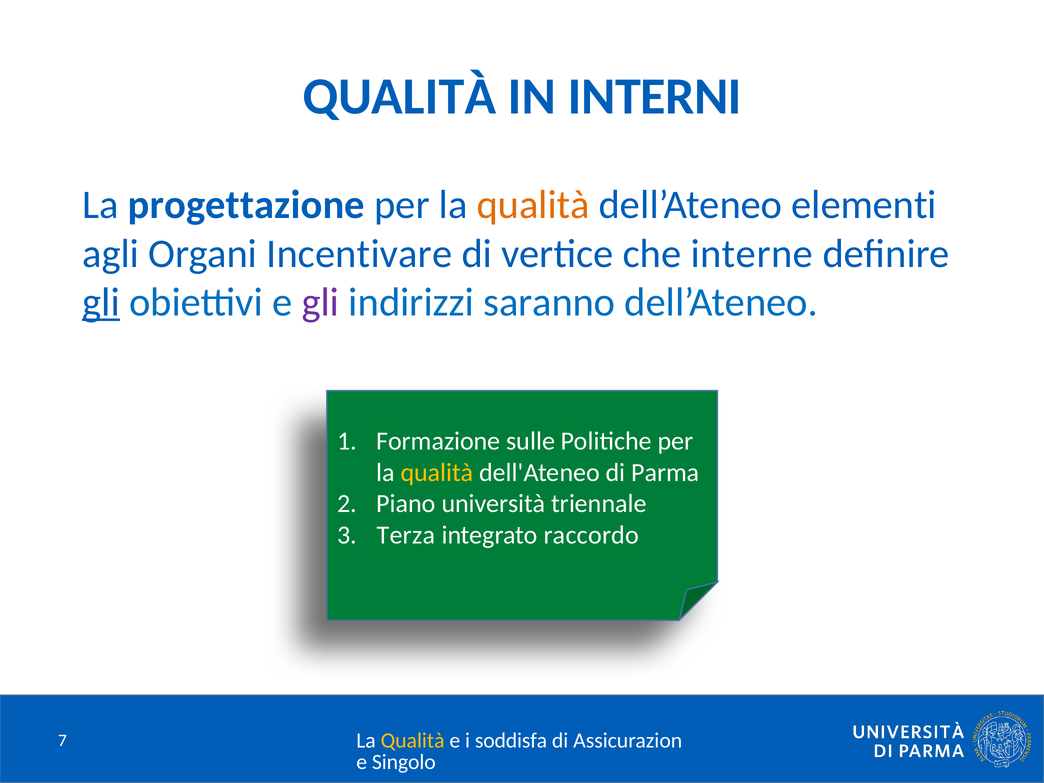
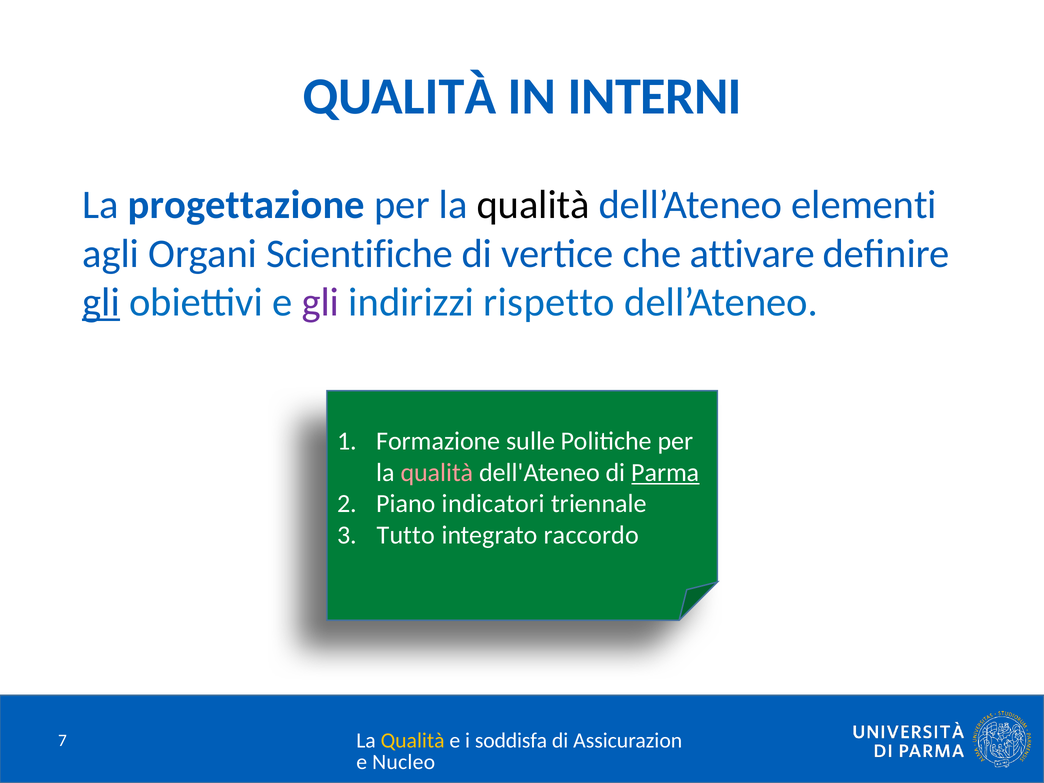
qualità at (533, 205) colour: orange -> black
Incentivare: Incentivare -> Scientifiche
interne: interne -> attivare
saranno: saranno -> rispetto
qualità at (437, 473) colour: yellow -> pink
Parma underline: none -> present
università: università -> indicatori
Terza: Terza -> Tutto
Singolo: Singolo -> Nucleo
